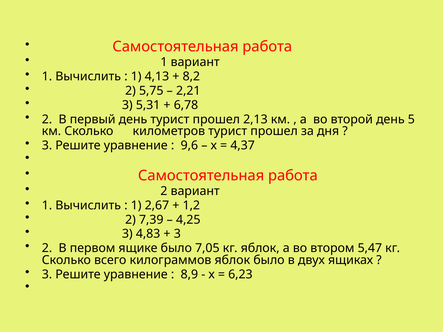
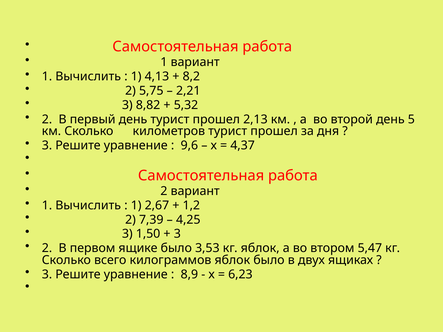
5,31: 5,31 -> 8,82
6,78: 6,78 -> 5,32
4,83: 4,83 -> 1,50
7,05: 7,05 -> 3,53
